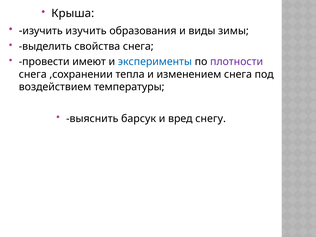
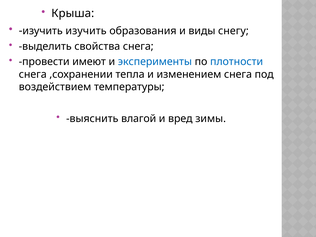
зимы: зимы -> снегу
плотности colour: purple -> blue
барсук: барсук -> влагой
снегу: снегу -> зимы
